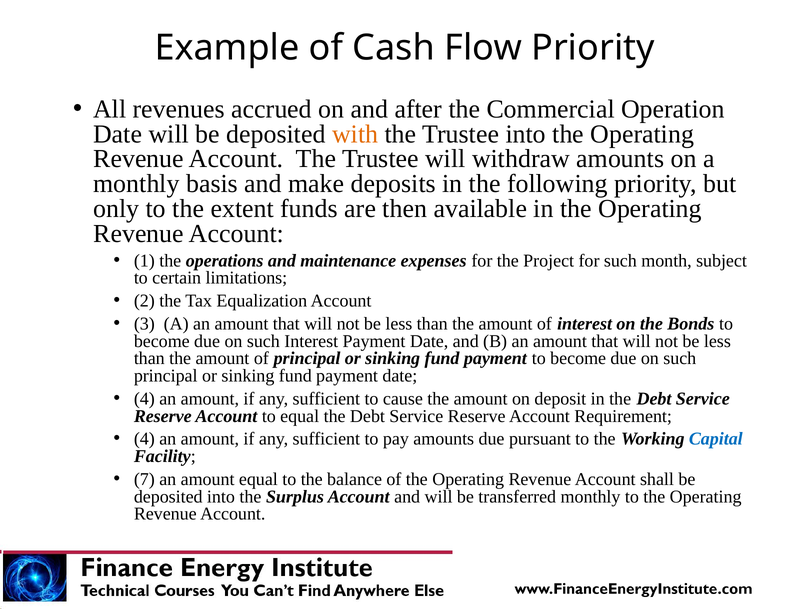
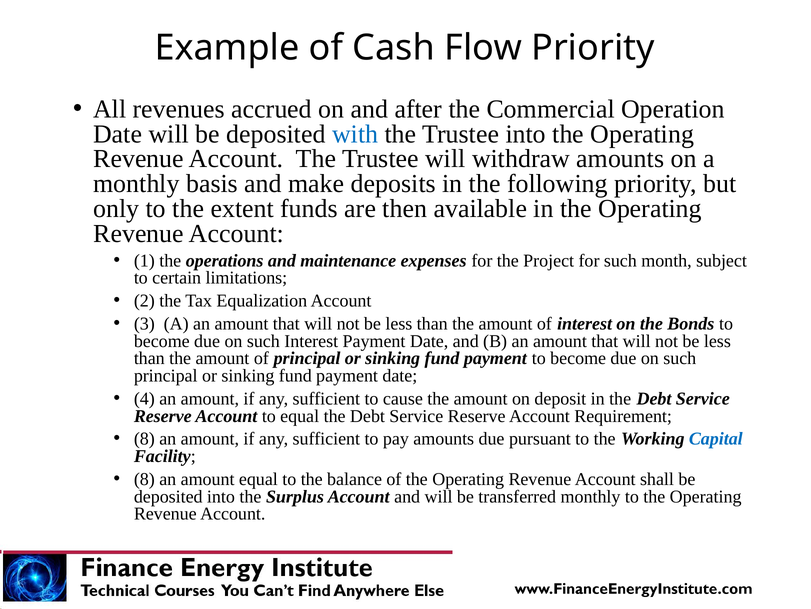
with colour: orange -> blue
4 at (144, 438): 4 -> 8
7 at (144, 479): 7 -> 8
